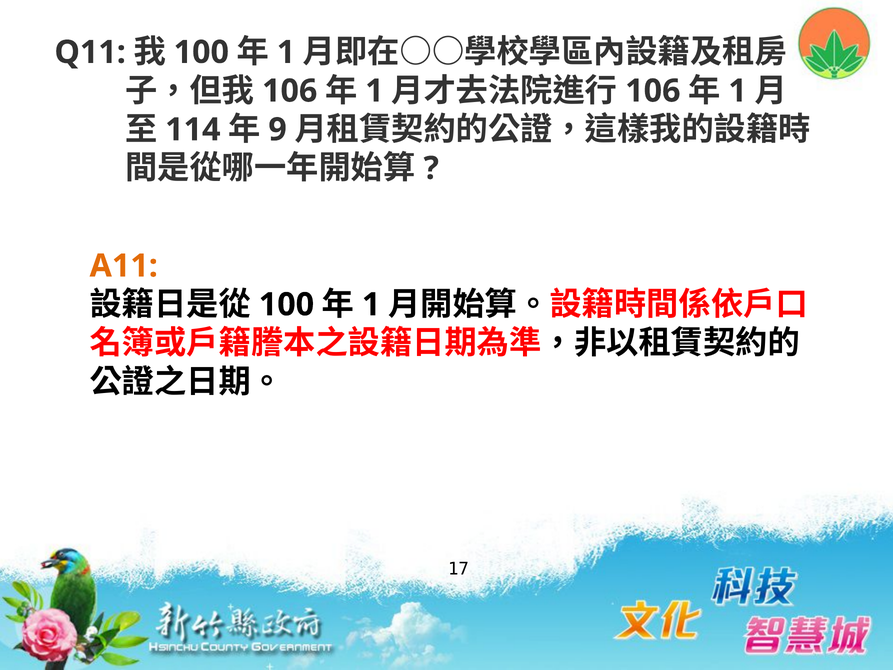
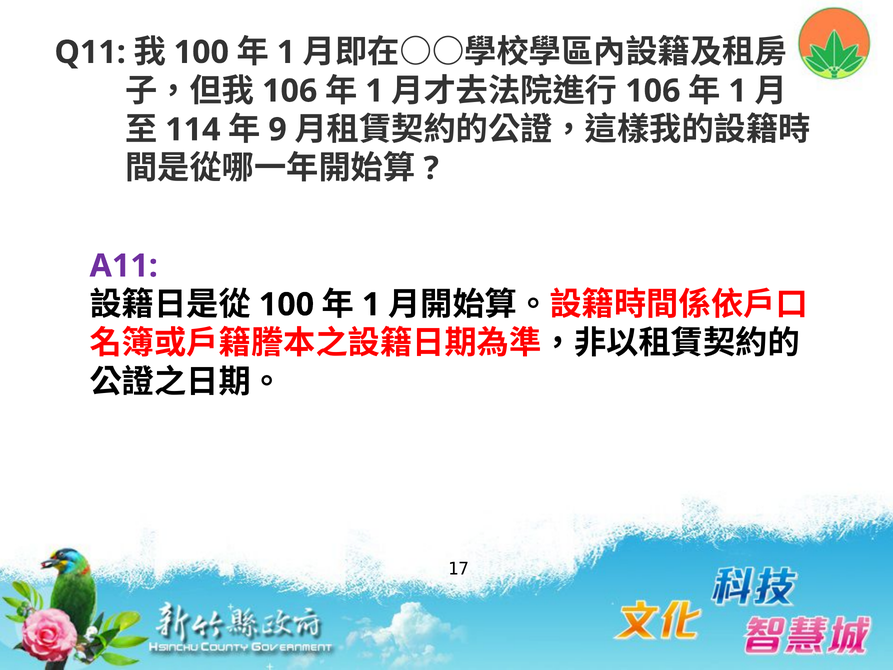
A11 colour: orange -> purple
